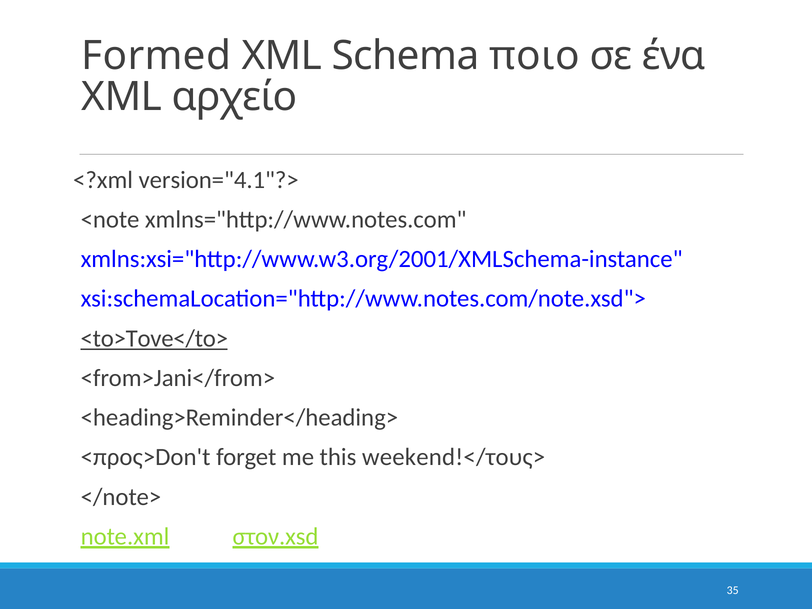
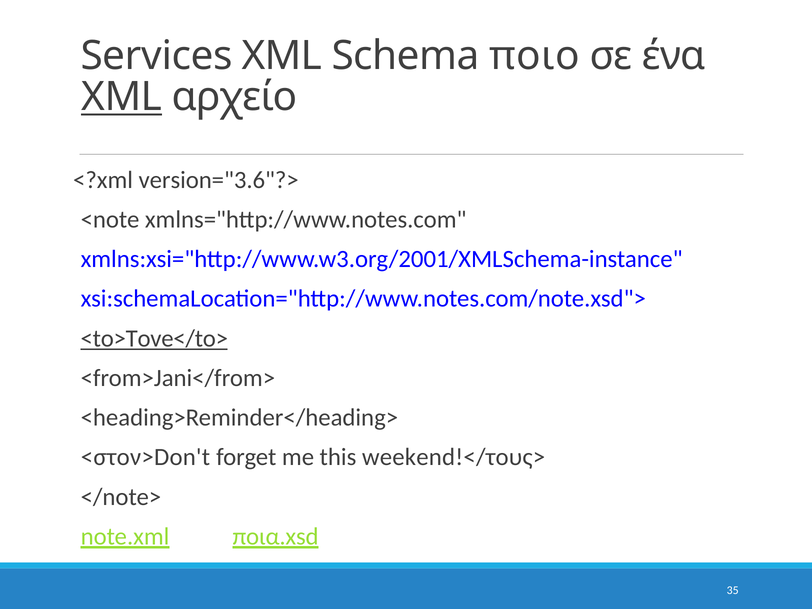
Formed: Formed -> Services
XML at (122, 97) underline: none -> present
version="4.1"?>: version="4.1"?> -> version="3.6"?>
<προς>Don't: <προς>Don't -> <στον>Don't
στον.xsd: στον.xsd -> ποια.xsd
